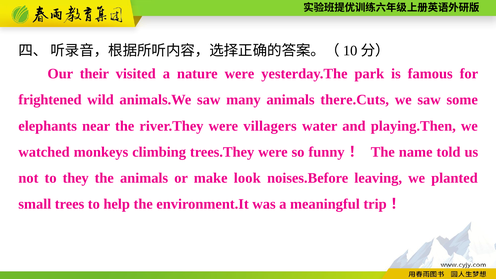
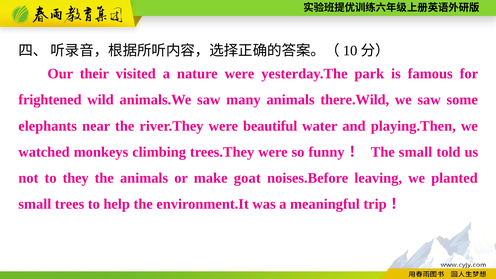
there.Cuts: there.Cuts -> there.Wild
villagers: villagers -> beautiful
The name: name -> small
look: look -> goat
